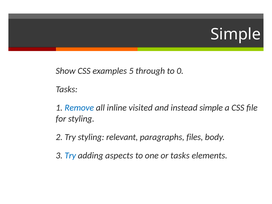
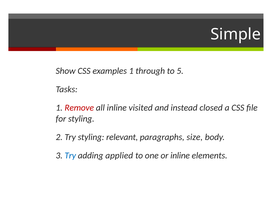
examples 5: 5 -> 1
0: 0 -> 5
Remove colour: blue -> red
instead simple: simple -> closed
files: files -> size
aspects: aspects -> applied
or tasks: tasks -> inline
